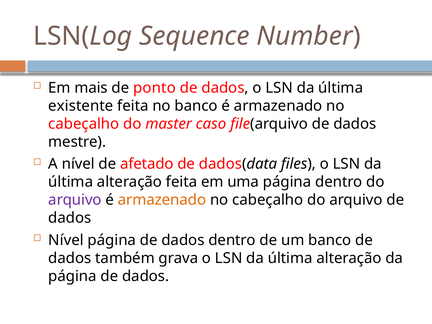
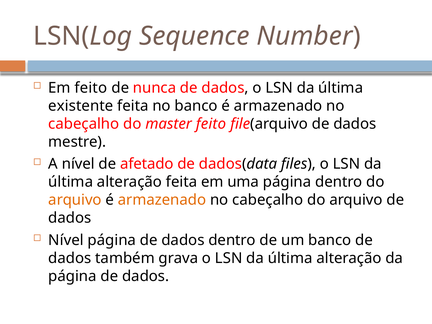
Em mais: mais -> feito
ponto: ponto -> nunca
master caso: caso -> feito
arquivo at (75, 200) colour: purple -> orange
